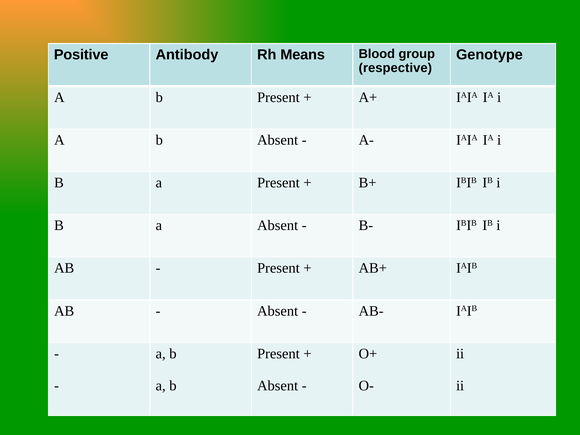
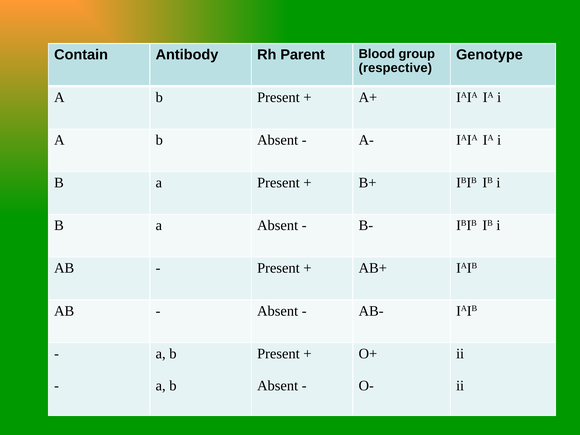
Positive: Positive -> Contain
Means: Means -> Parent
